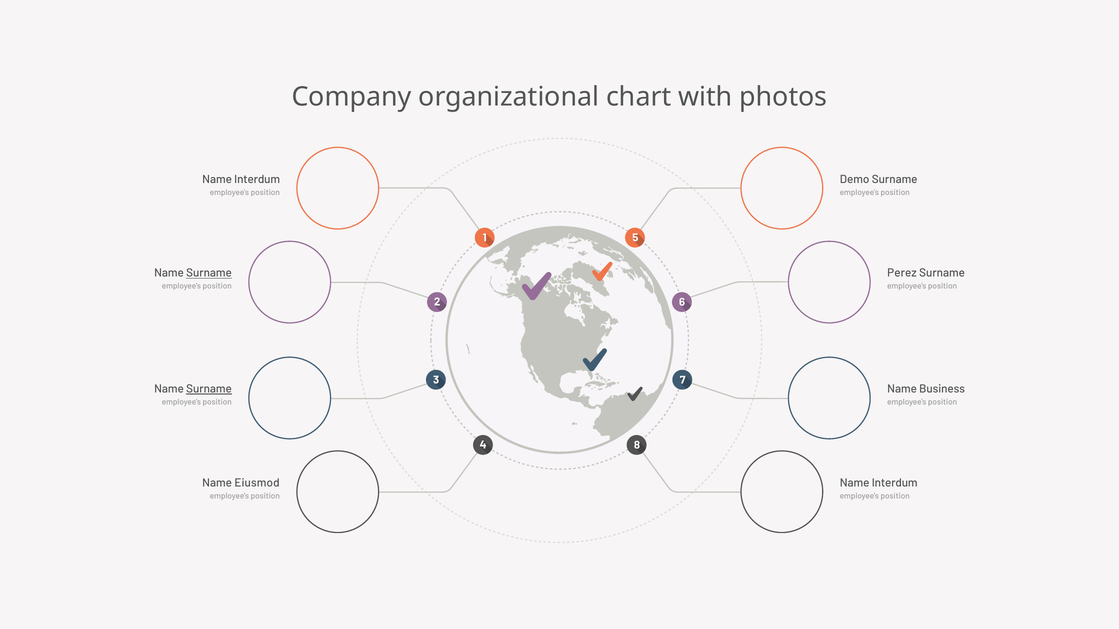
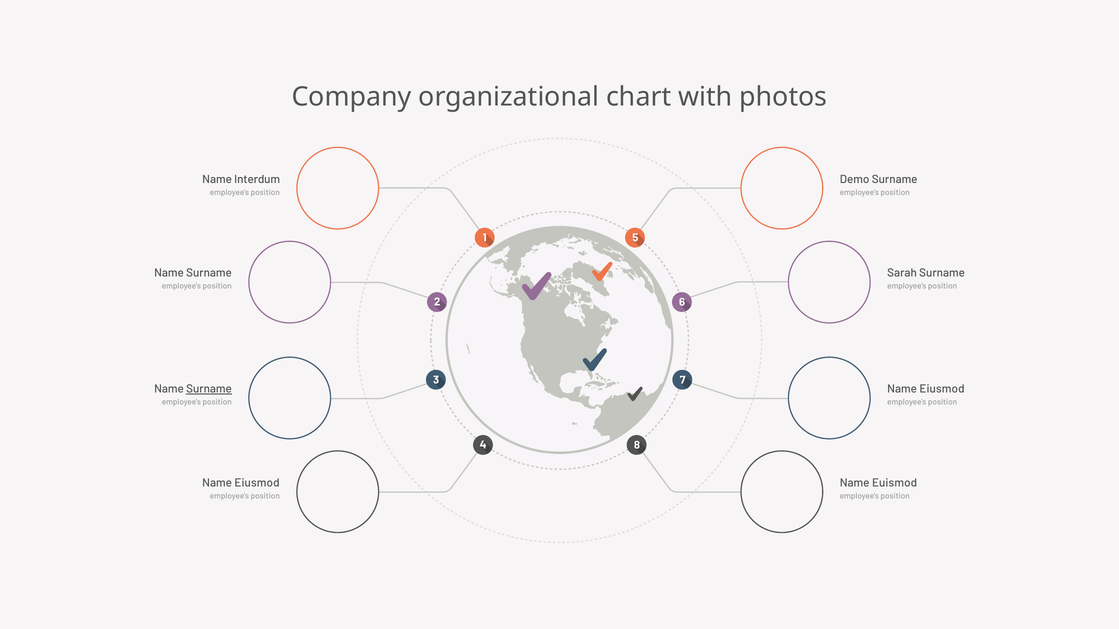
Surname at (209, 273) underline: present -> none
Perez: Perez -> Sarah
Business at (942, 389): Business -> Eiusmod
Interdum at (895, 483): Interdum -> Euismod
